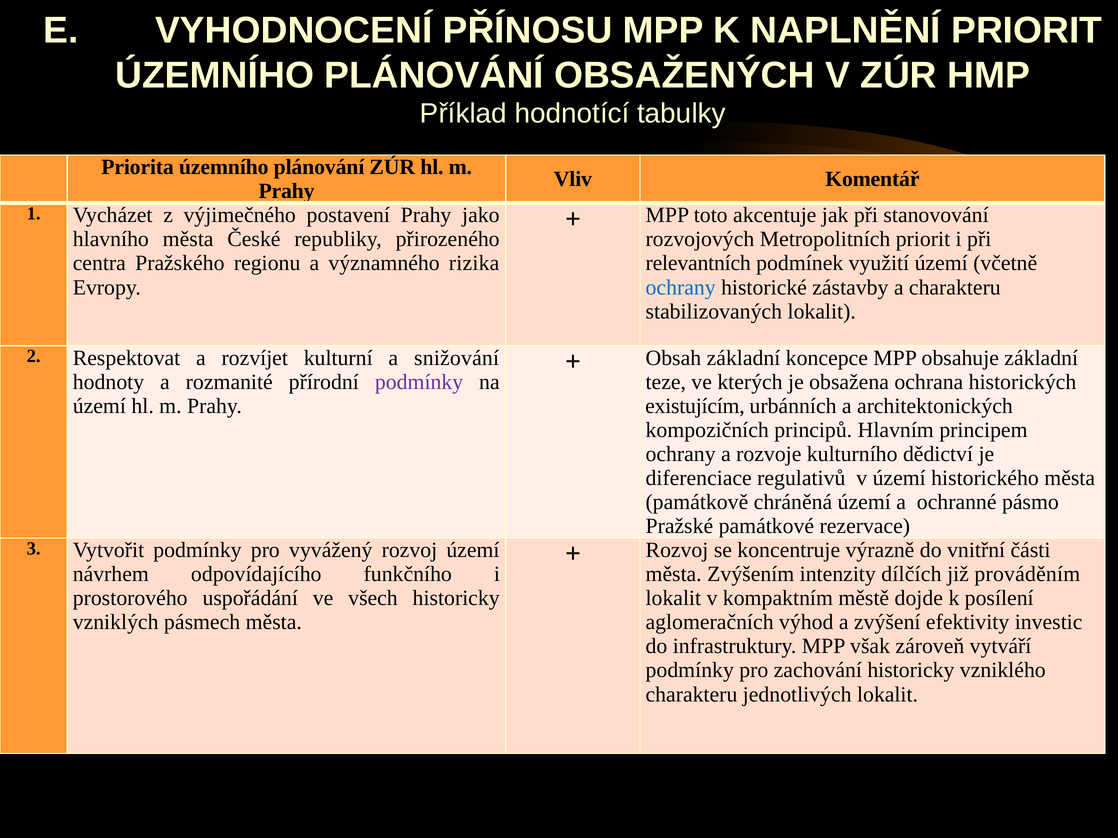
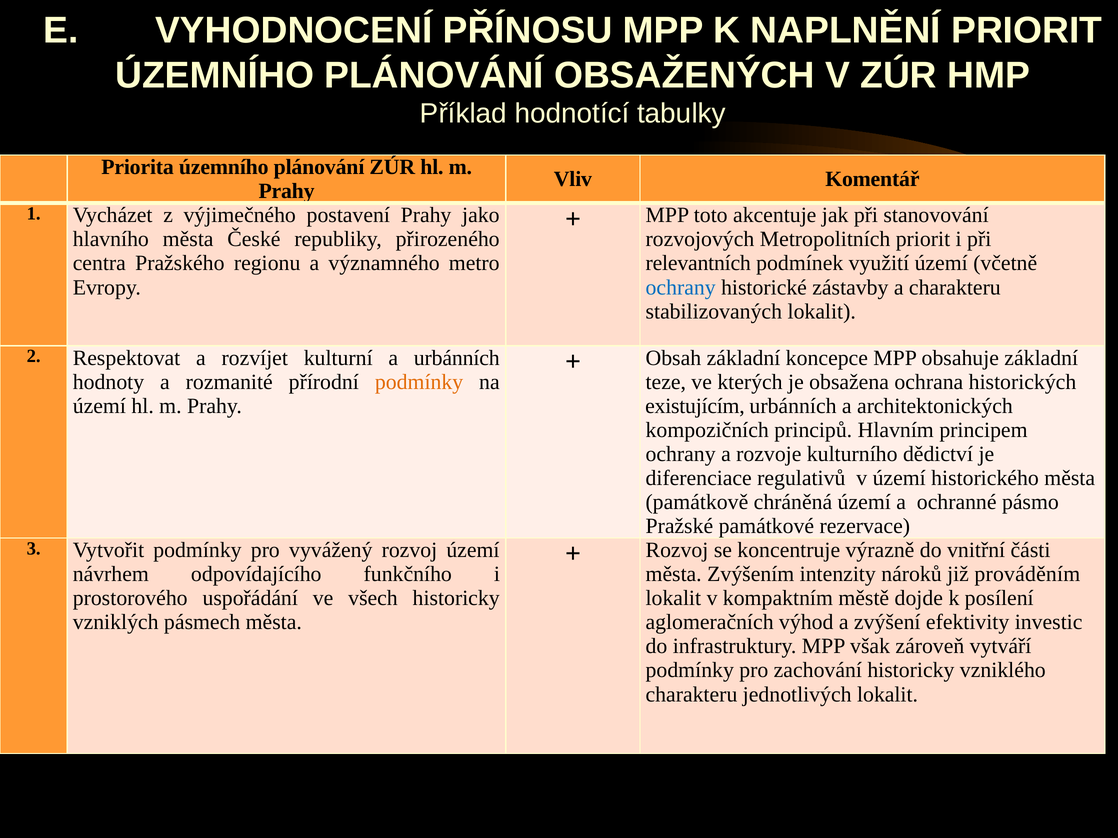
rizika: rizika -> metro
a snižování: snižování -> urbánních
podmínky at (419, 382) colour: purple -> orange
dílčích: dílčích -> nároků
